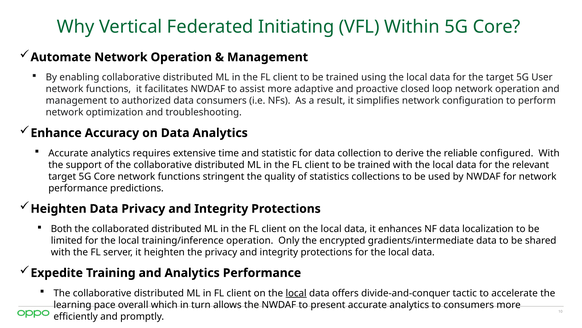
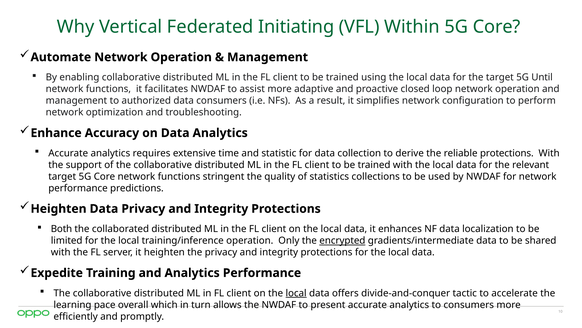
User: User -> Until
reliable configured: configured -> protections
encrypted underline: none -> present
